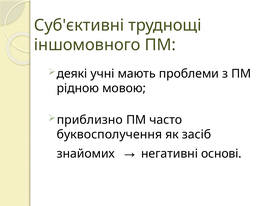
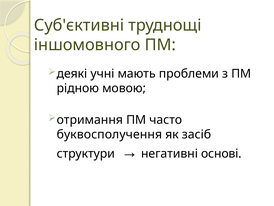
приблизно: приблизно -> отримання
знайомих: знайомих -> структури
